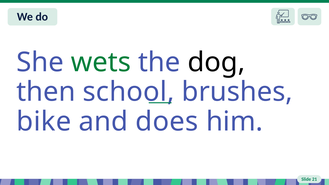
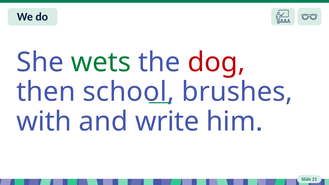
dog colour: black -> red
bike: bike -> with
does: does -> write
